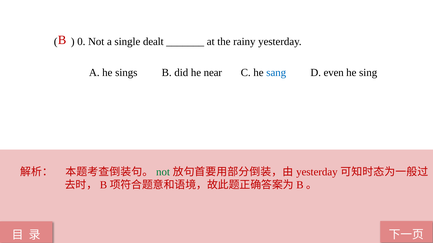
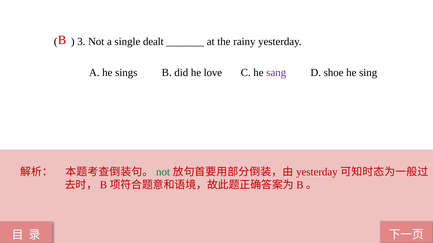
0: 0 -> 3
near: near -> love
sang colour: blue -> purple
even: even -> shoe
